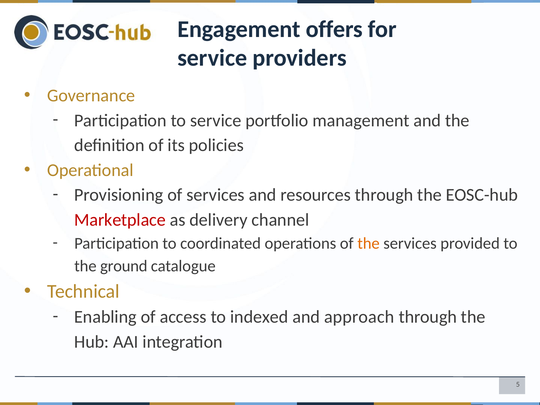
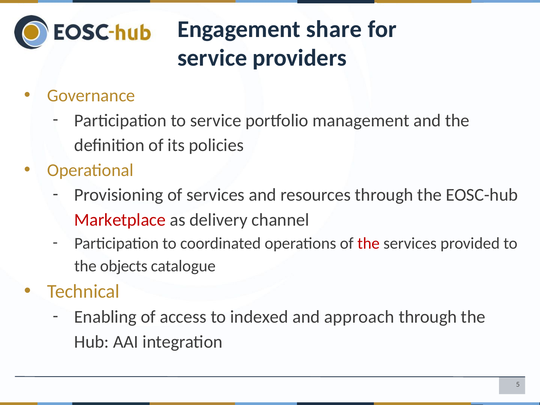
offers: offers -> share
the at (369, 243) colour: orange -> red
ground: ground -> objects
